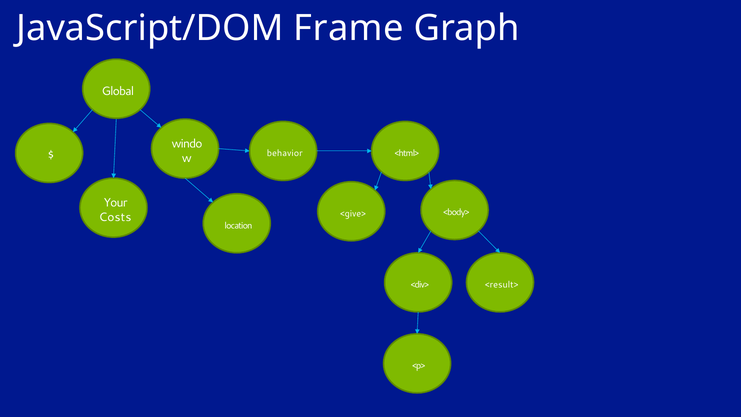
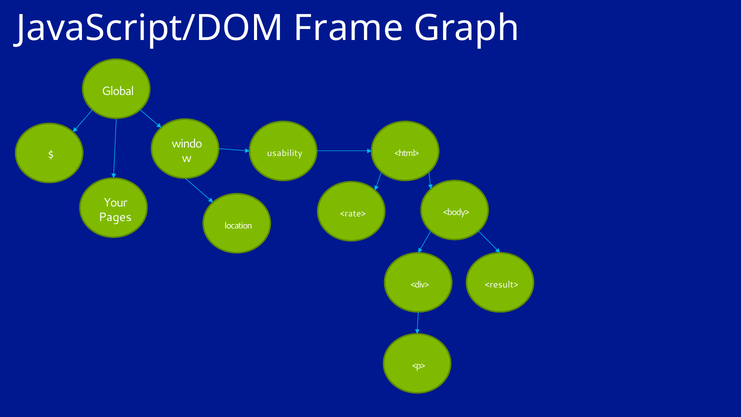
behavior: behavior -> usability
<give>: <give> -> <rate>
Costs: Costs -> Pages
